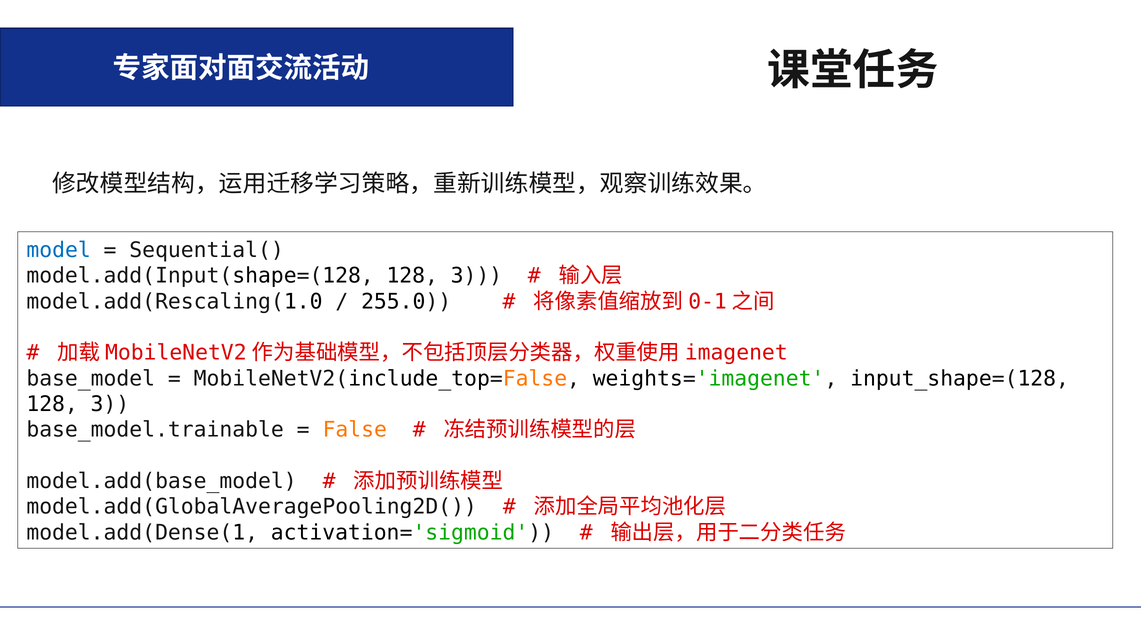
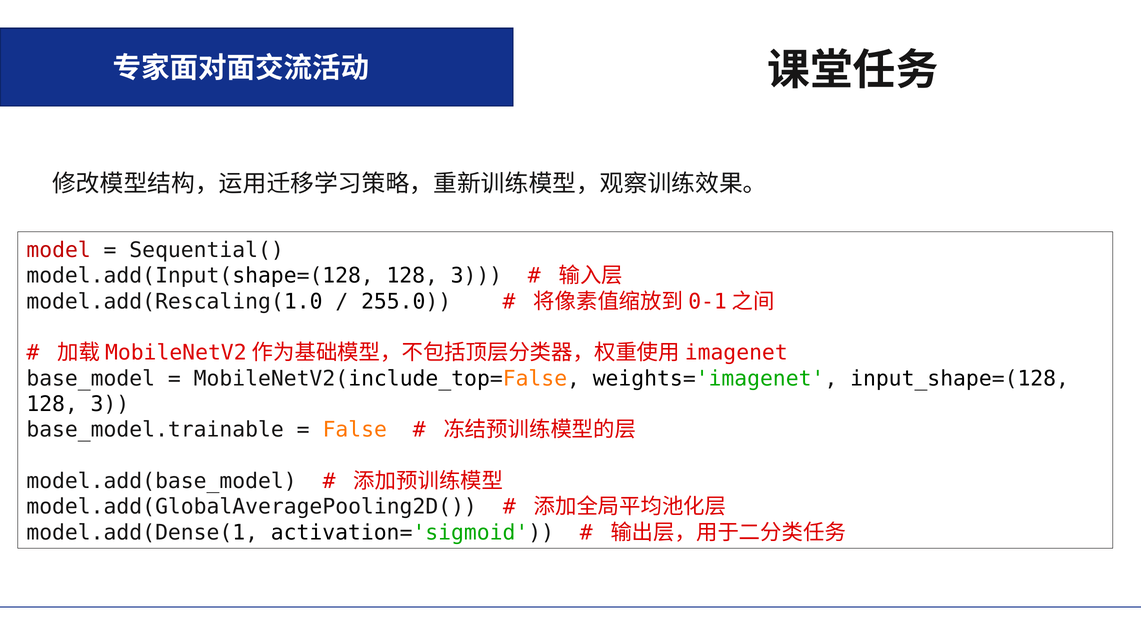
model colour: blue -> red
